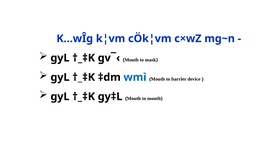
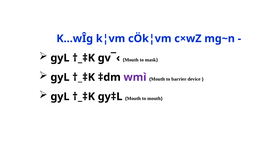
wmì colour: blue -> purple
